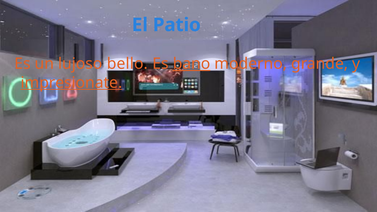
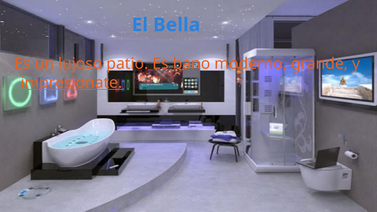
Patio: Patio -> Bella
bello: bello -> patio
bano underline: present -> none
